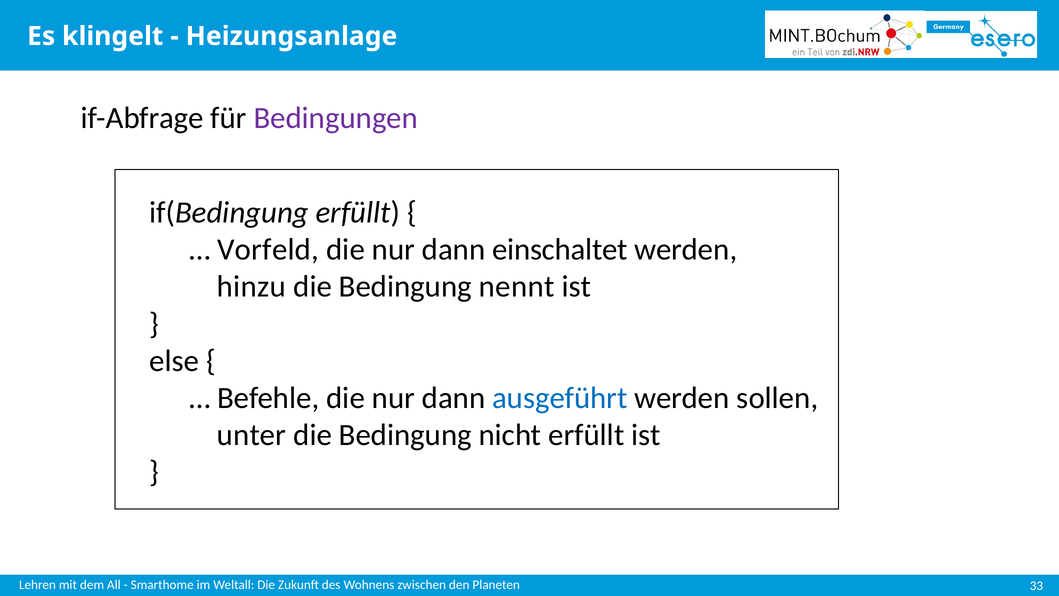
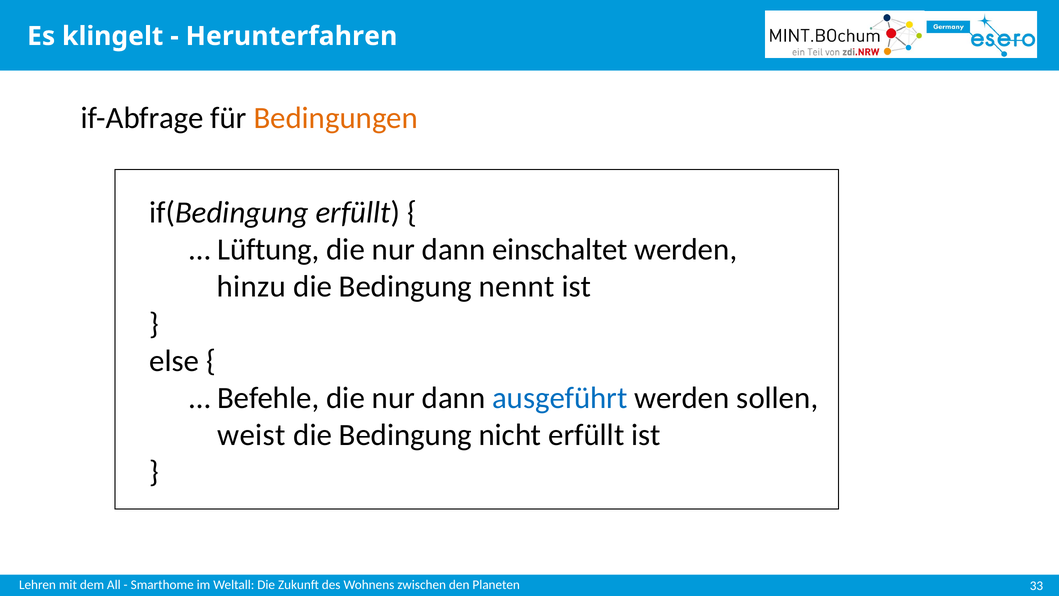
Heizungsanlage: Heizungsanlage -> Herunterfahren
Bedingungen colour: purple -> orange
Vorfeld: Vorfeld -> Lüftung
unter: unter -> weist
